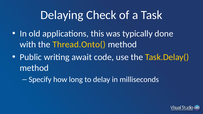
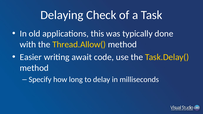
Thread.Onto(: Thread.Onto( -> Thread.Allow(
Public: Public -> Easier
